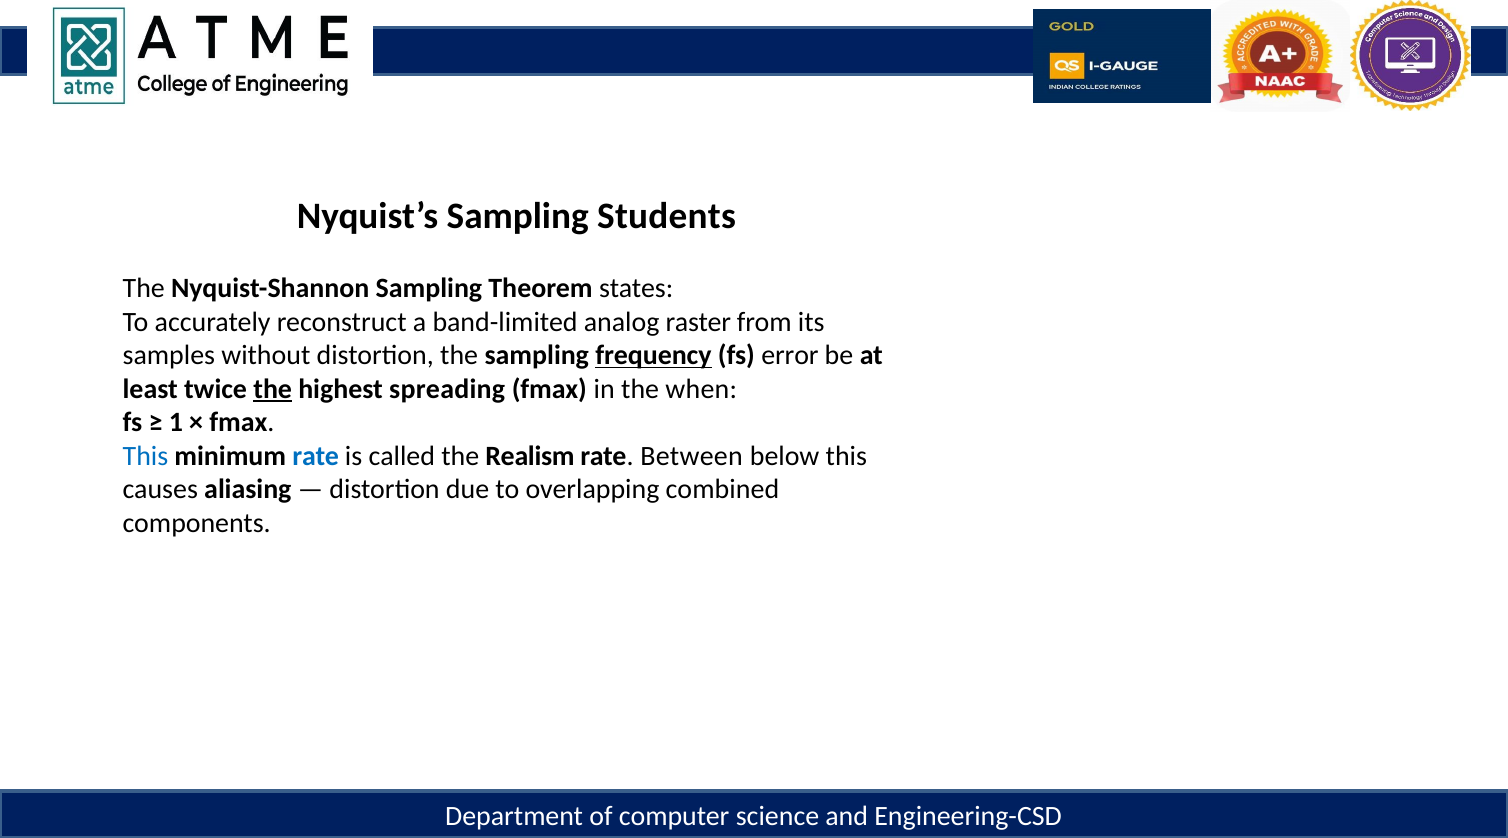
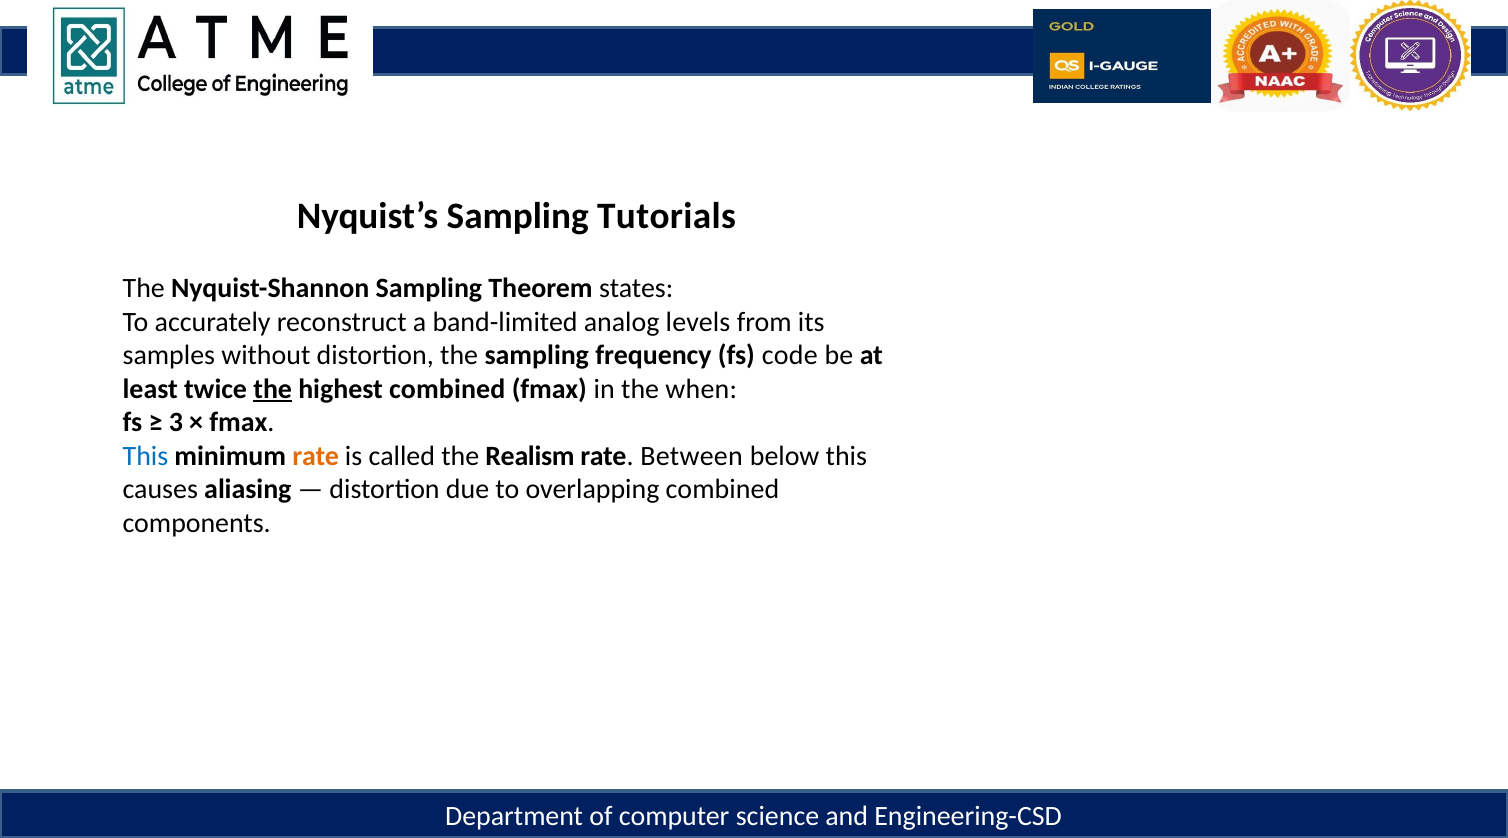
Students: Students -> Tutorials
raster: raster -> levels
frequency underline: present -> none
error: error -> code
highest spreading: spreading -> combined
1: 1 -> 3
rate at (316, 456) colour: blue -> orange
